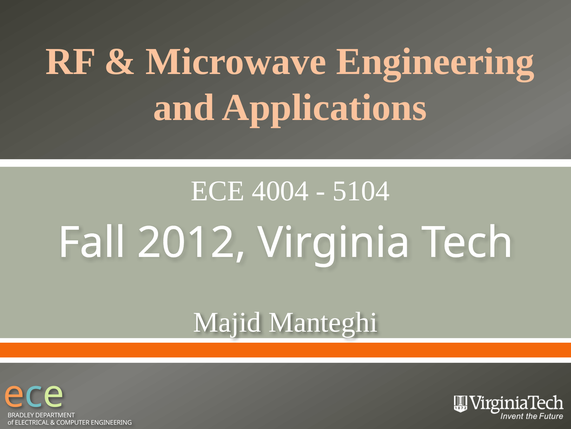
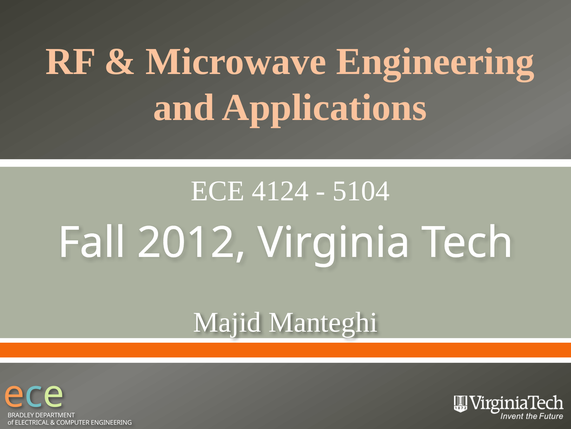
4004: 4004 -> 4124
